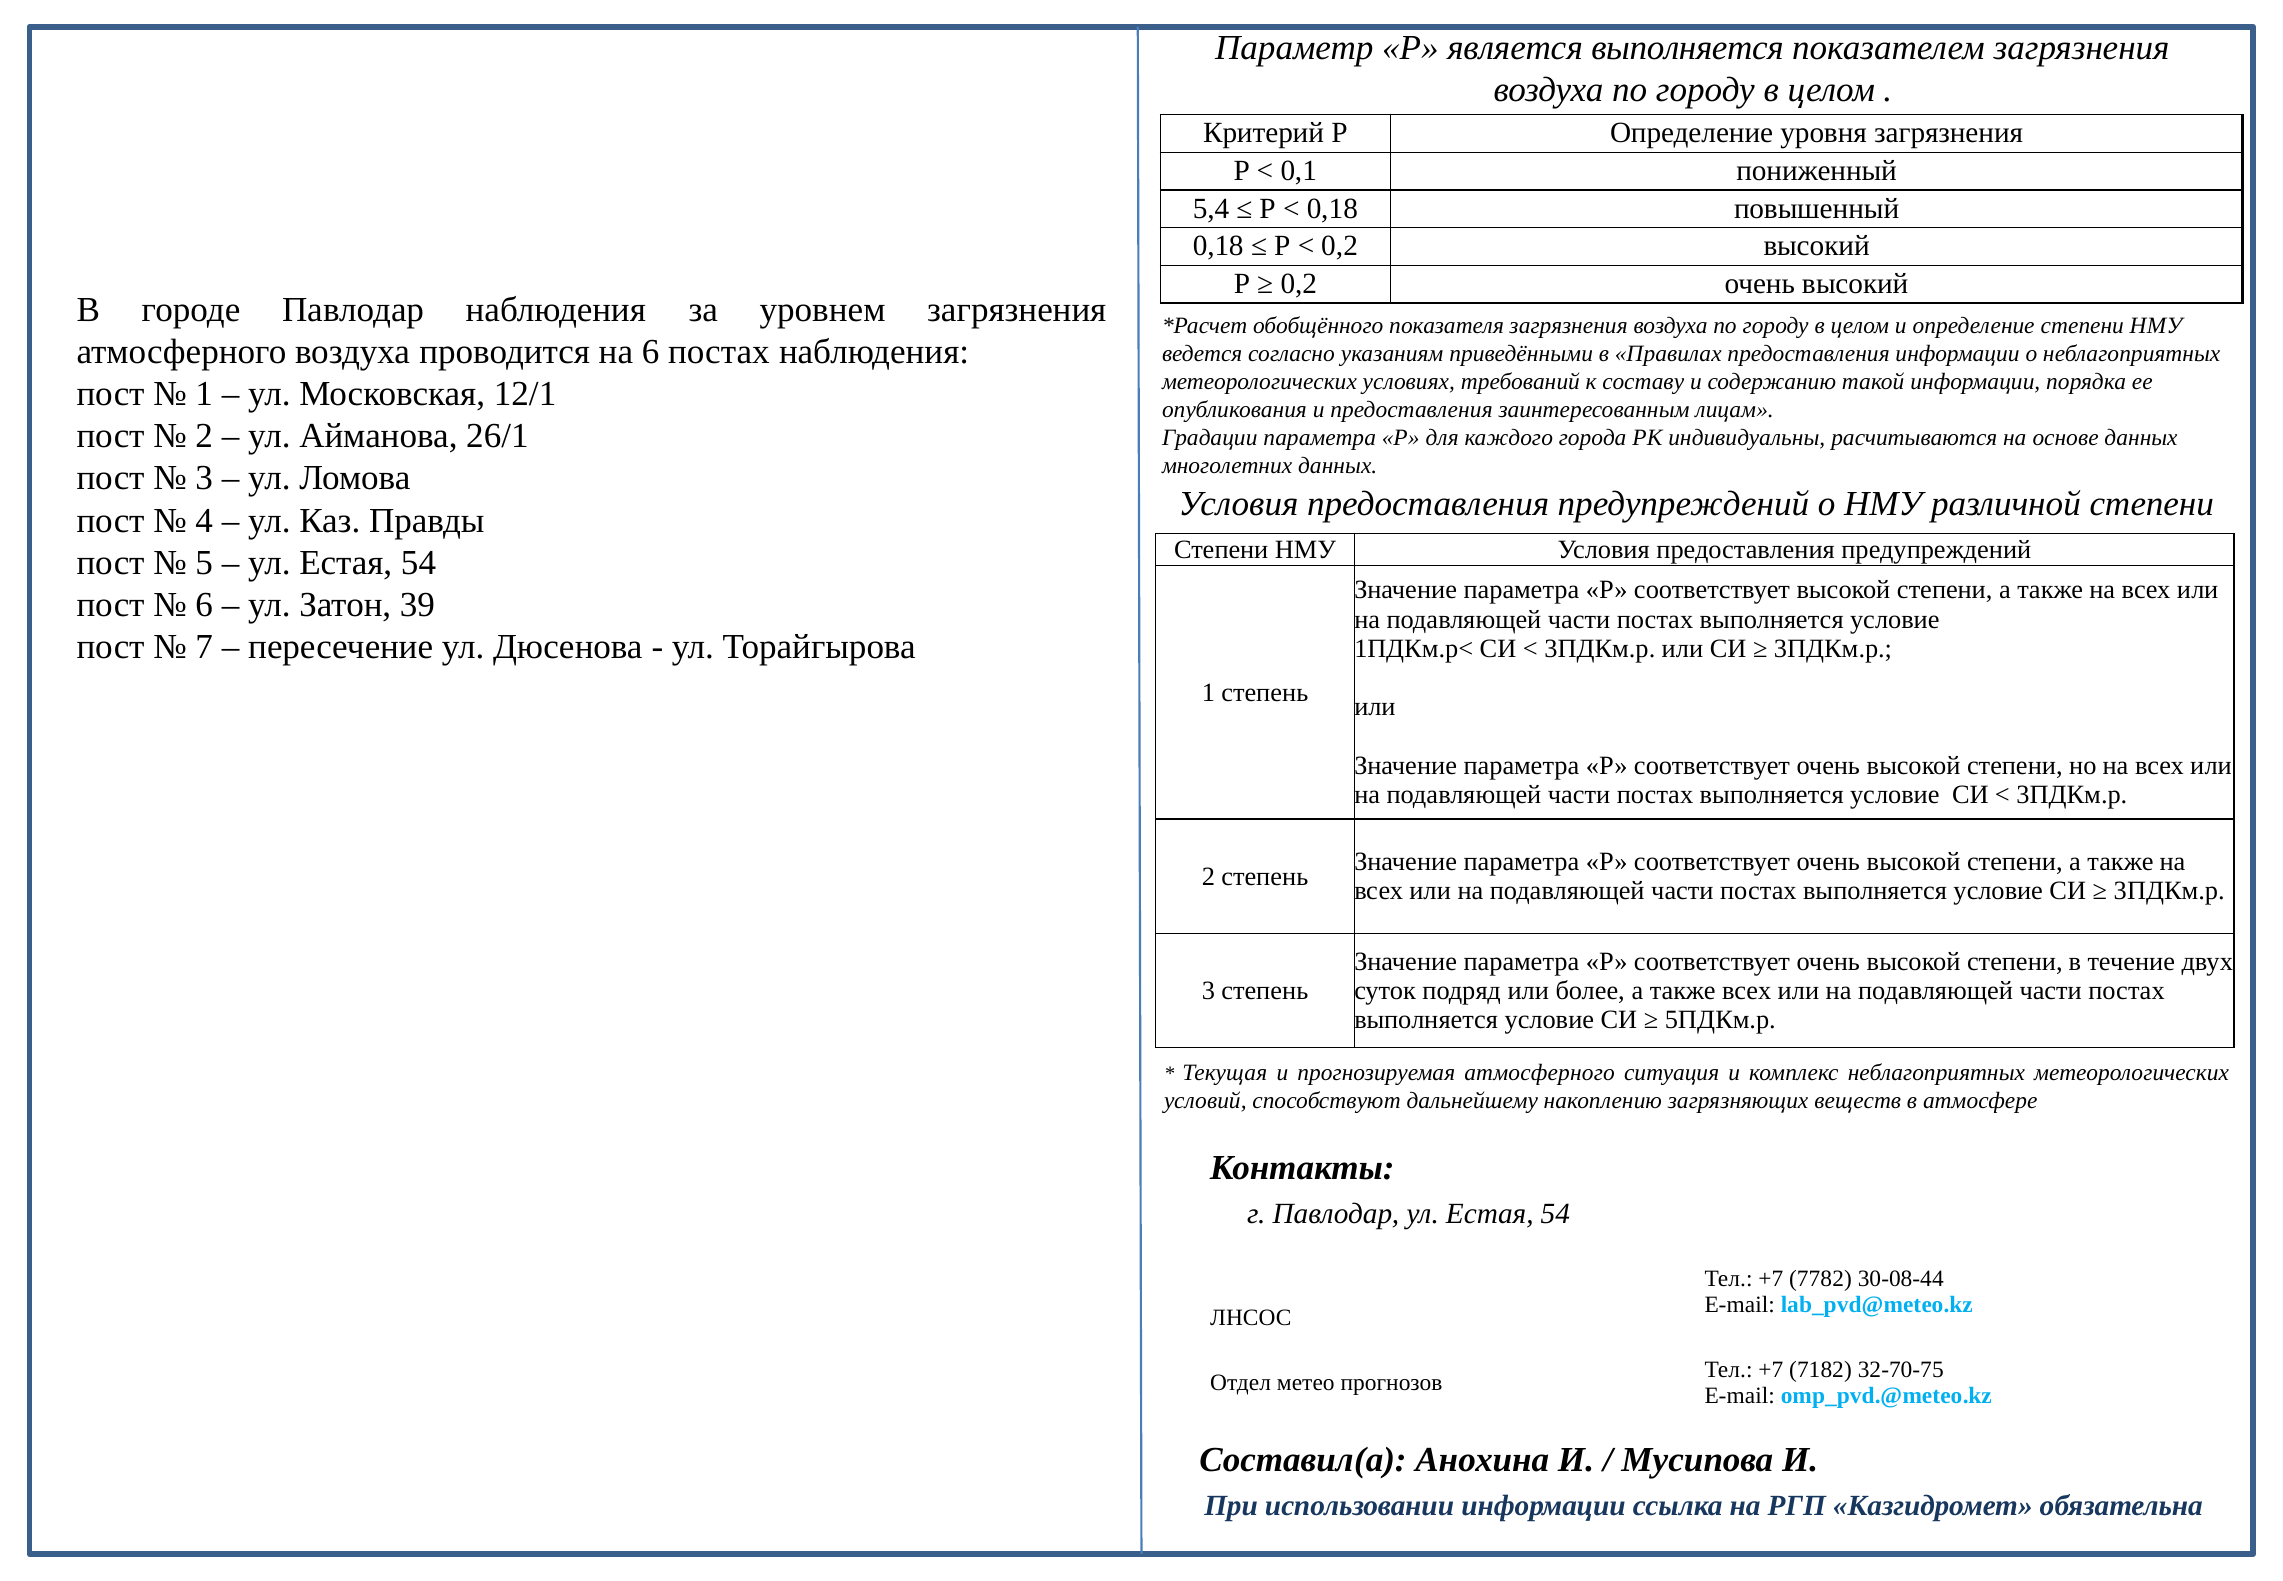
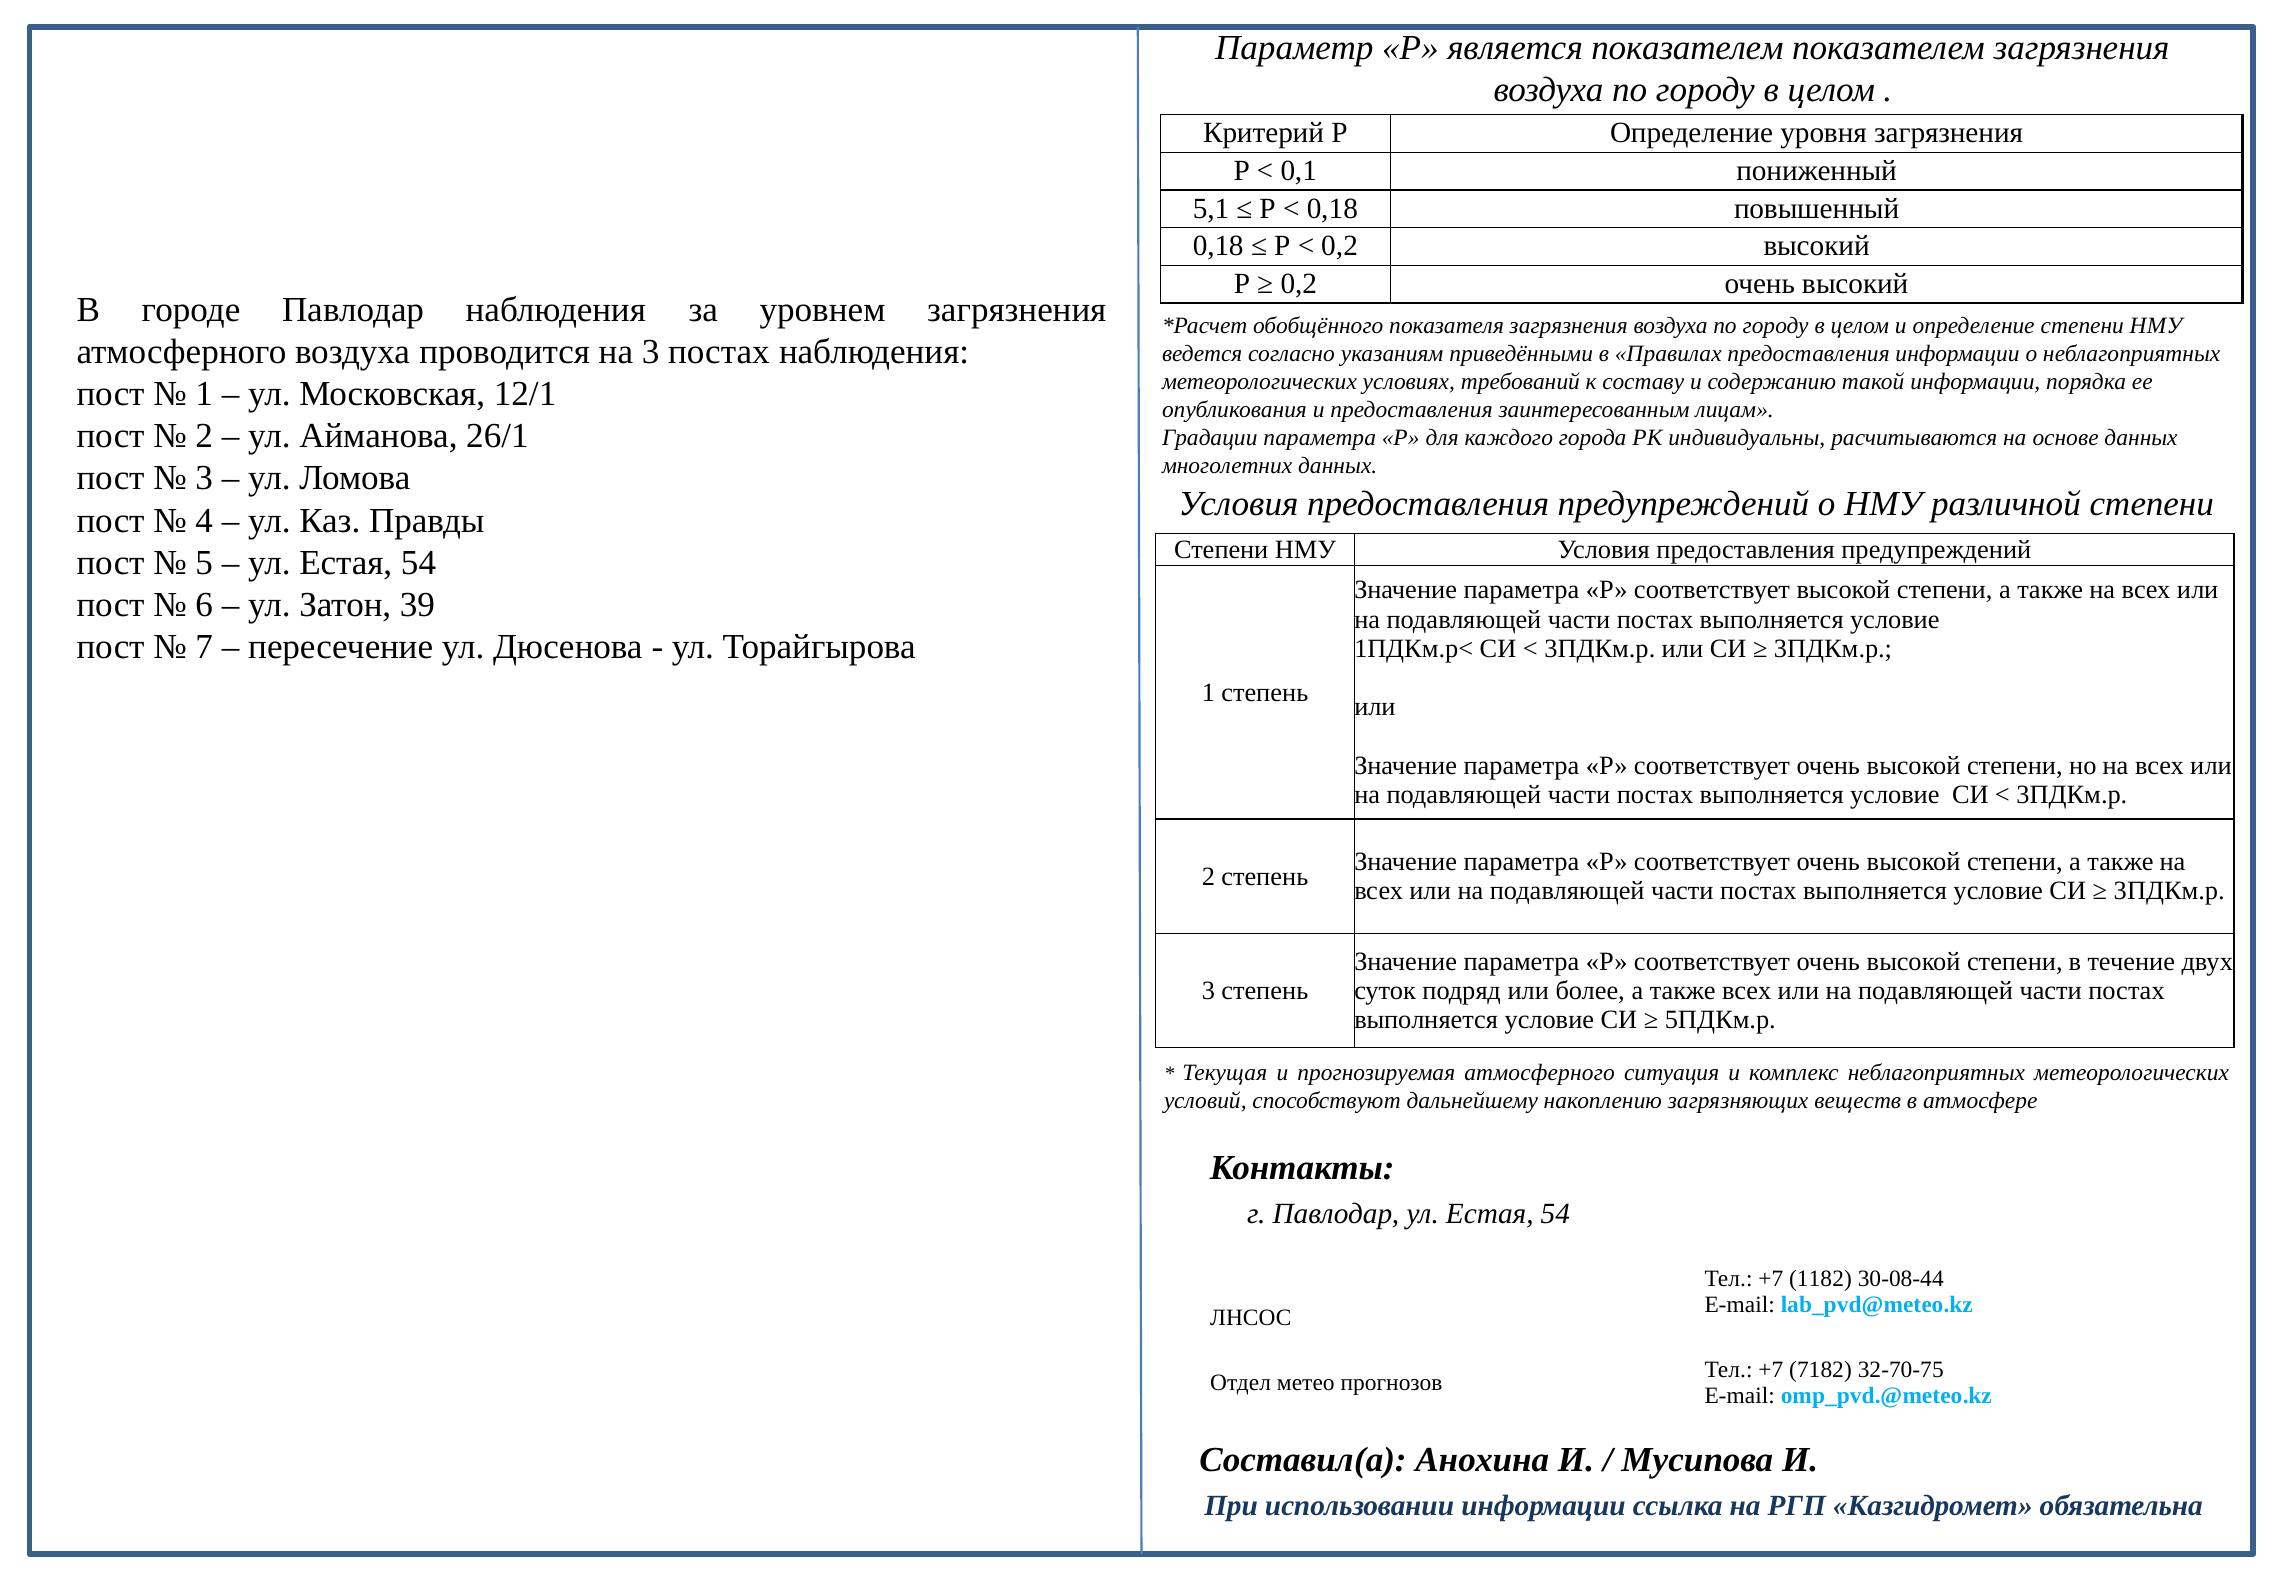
является выполняется: выполняется -> показателем
5,4: 5,4 -> 5,1
на 6: 6 -> 3
7782: 7782 -> 1182
